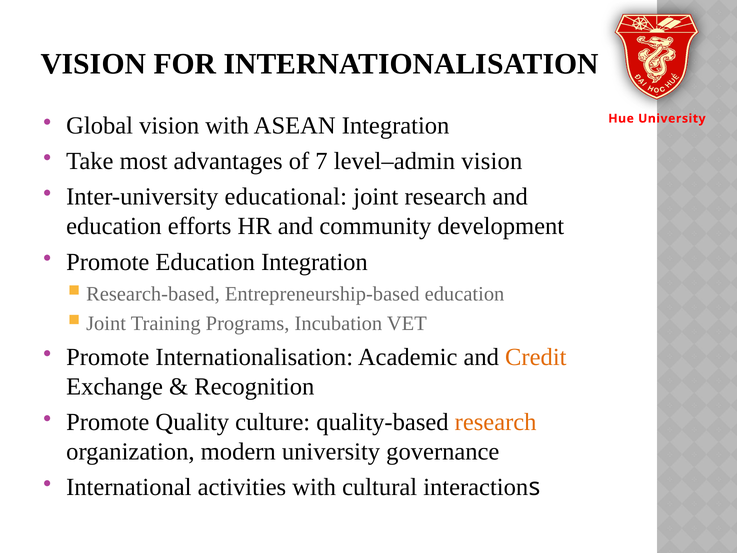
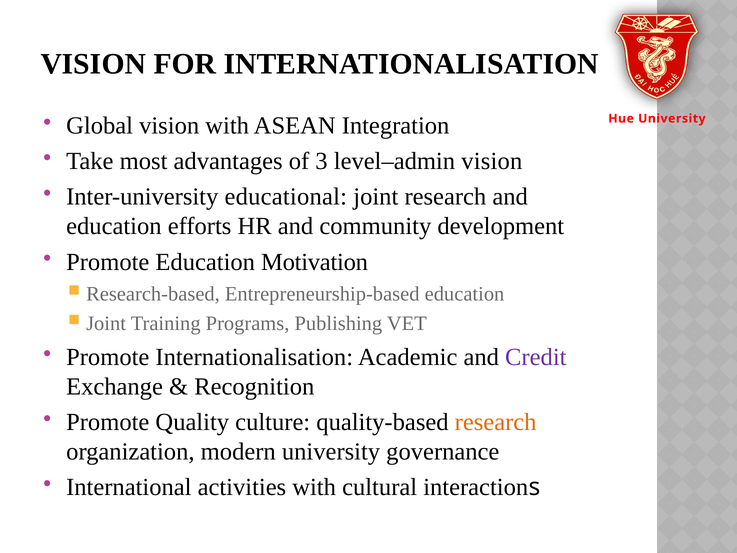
7: 7 -> 3
Education Integration: Integration -> Motivation
Incubation: Incubation -> Publishing
Credit colour: orange -> purple
